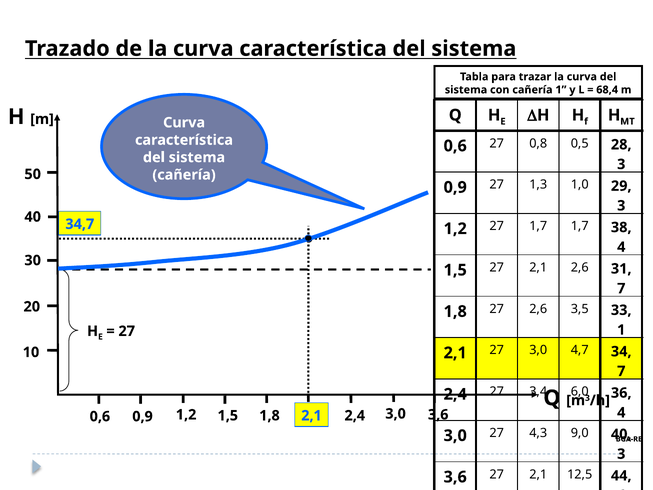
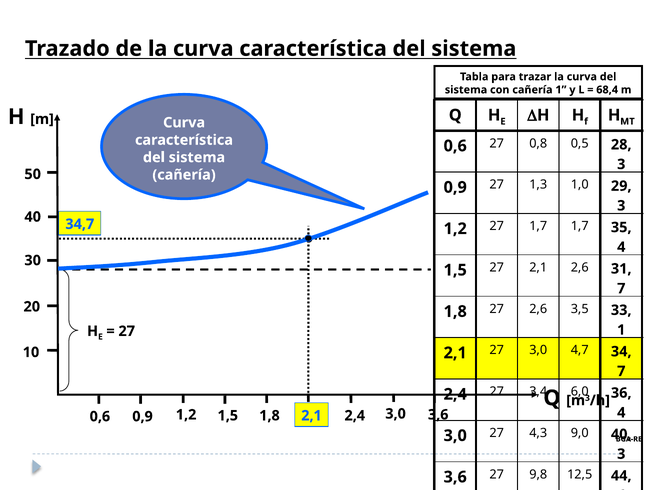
38: 38 -> 35
3,6 27 2,1: 2,1 -> 9,8
